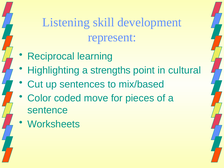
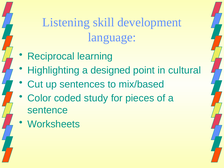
represent: represent -> language
strengths: strengths -> designed
move: move -> study
